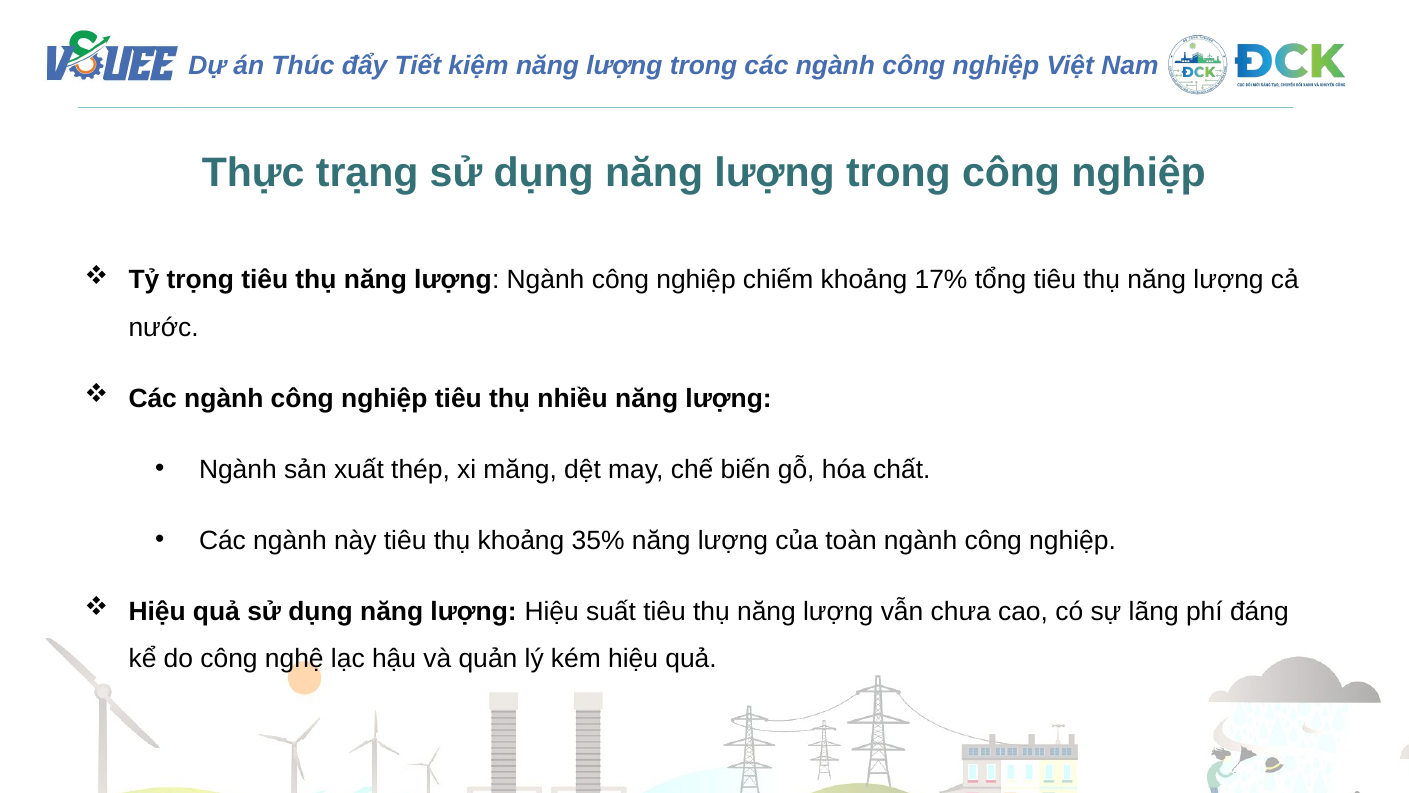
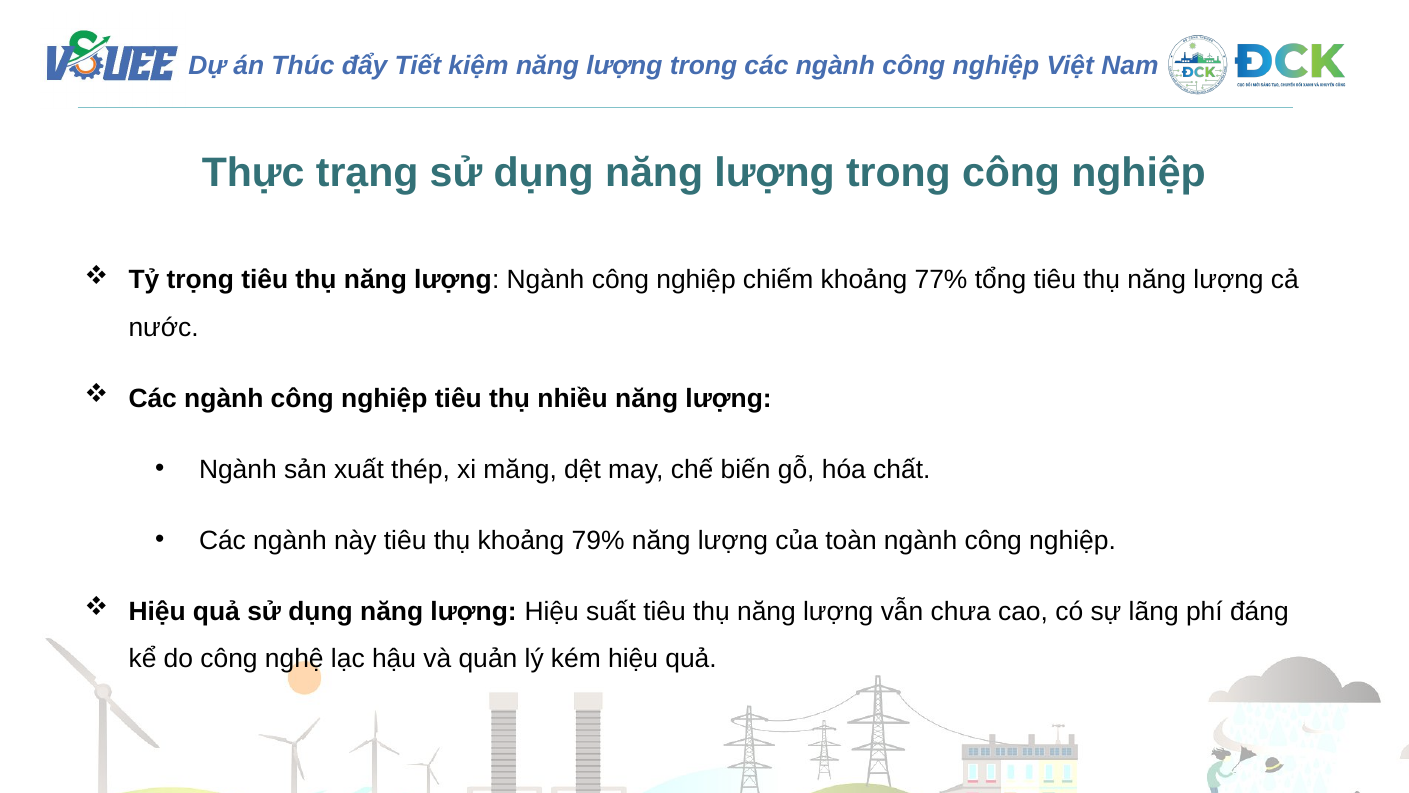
17%: 17% -> 77%
35%: 35% -> 79%
